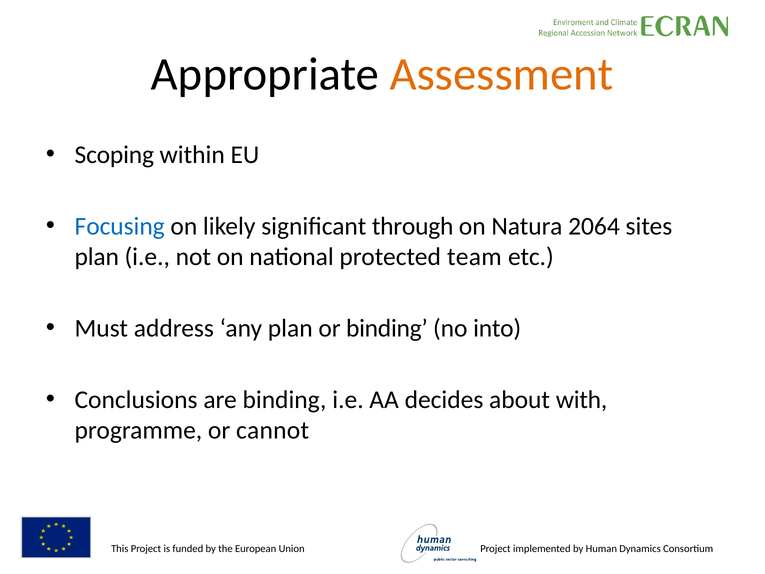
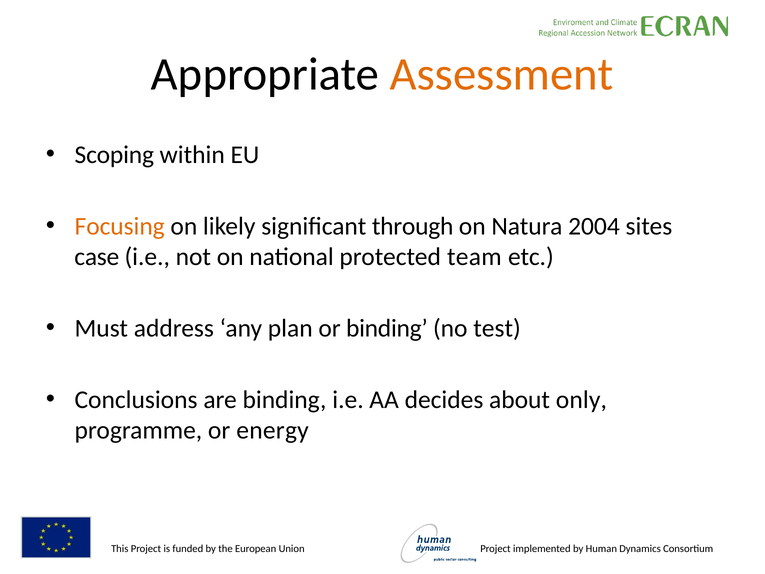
Focusing colour: blue -> orange
2064: 2064 -> 2004
plan at (97, 257): plan -> case
into: into -> test
with: with -> only
cannot: cannot -> energy
